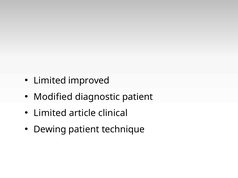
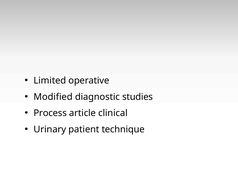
improved: improved -> operative
diagnostic patient: patient -> studies
Limited at (50, 113): Limited -> Process
Dewing: Dewing -> Urinary
